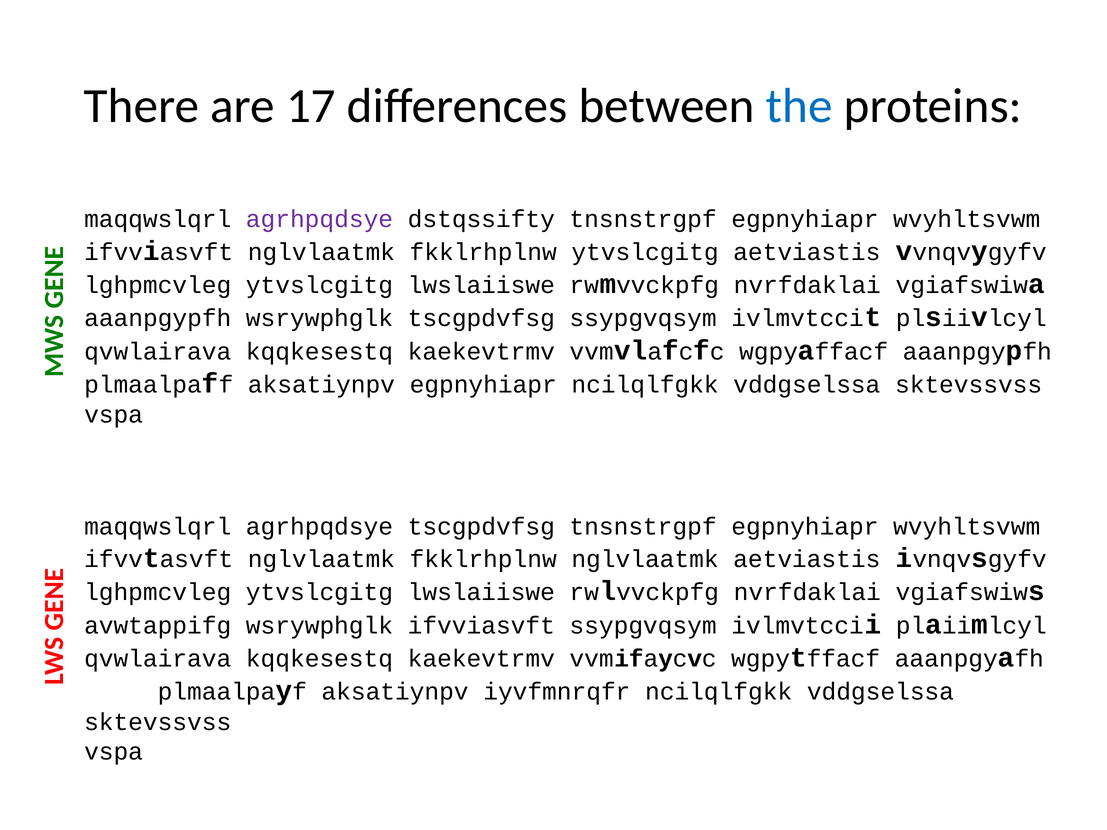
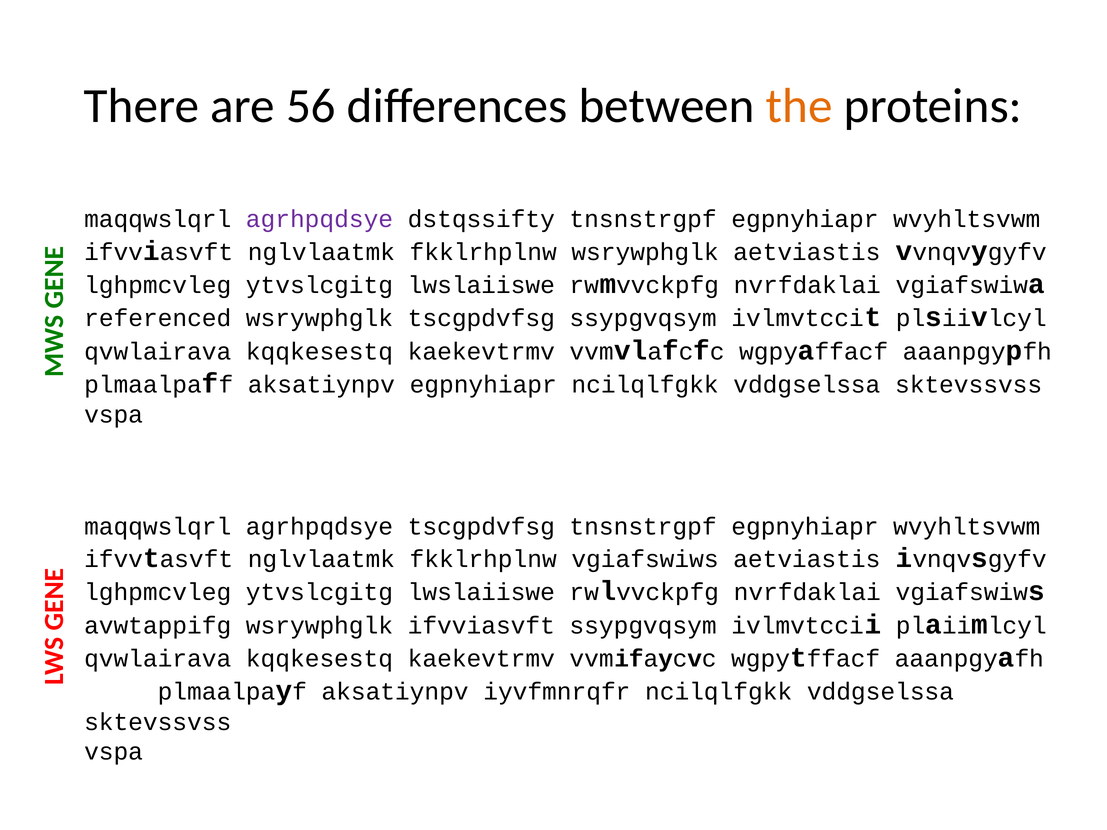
17: 17 -> 56
the colour: blue -> orange
fkklrhplnw ytvslcgitg: ytvslcgitg -> wsrywphglk
aaanpgypfh at (158, 318): aaanpgypfh -> referenced
fkklrhplnw nglvlaatmk: nglvlaatmk -> vgiafswiws
